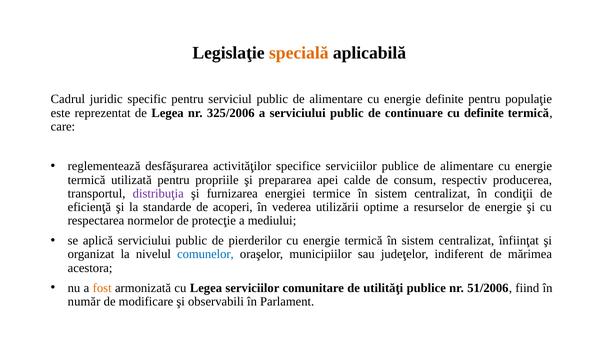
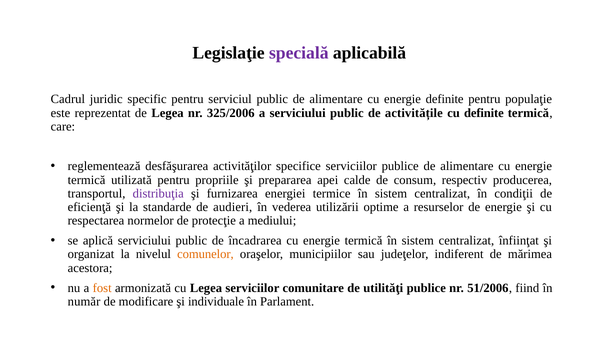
specială colour: orange -> purple
continuare: continuare -> activitățile
acoperi: acoperi -> audieri
pierderilor: pierderilor -> încadrarea
comunelor colour: blue -> orange
observabili: observabili -> individuale
